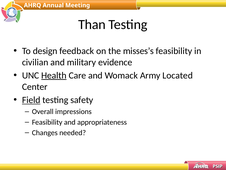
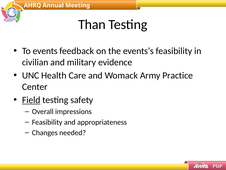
design: design -> events
misses’s: misses’s -> events’s
Health underline: present -> none
Located: Located -> Practice
